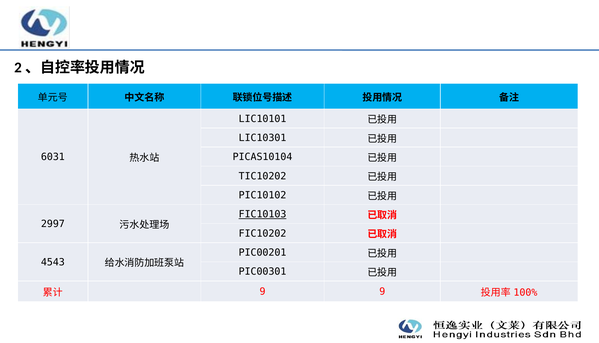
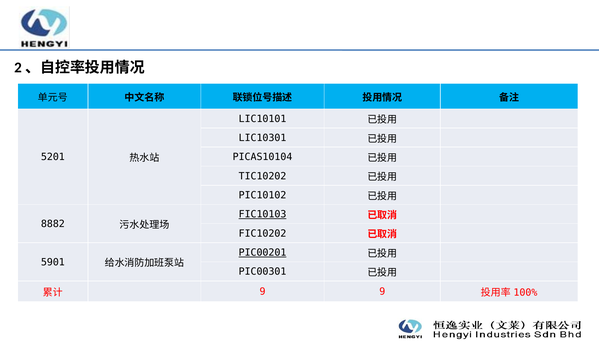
6031: 6031 -> 5201
2997: 2997 -> 8882
PIC00201 underline: none -> present
4543: 4543 -> 5901
